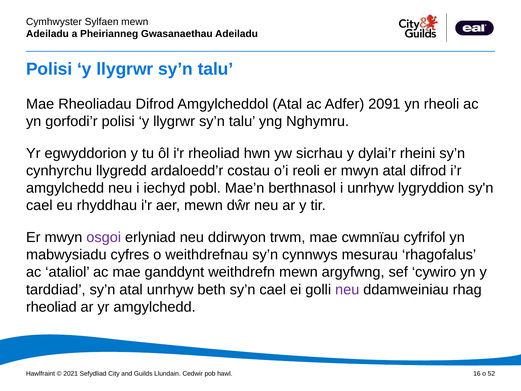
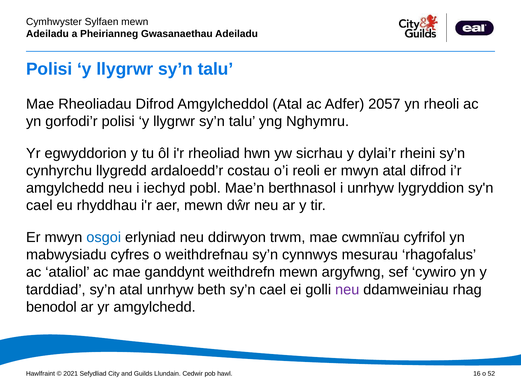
2091: 2091 -> 2057
osgoi colour: purple -> blue
rheoliad at (51, 307): rheoliad -> benodol
